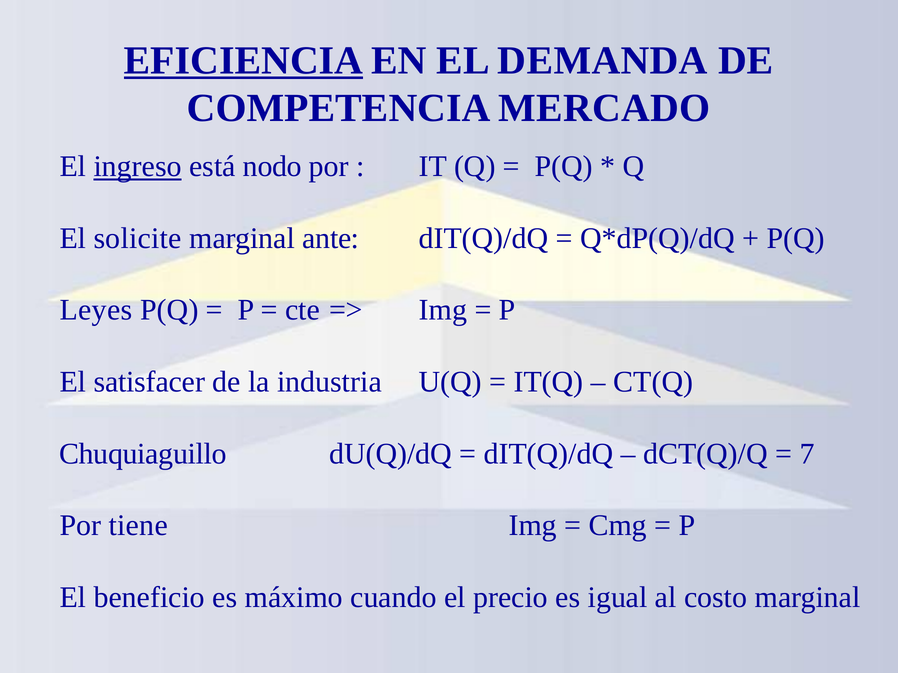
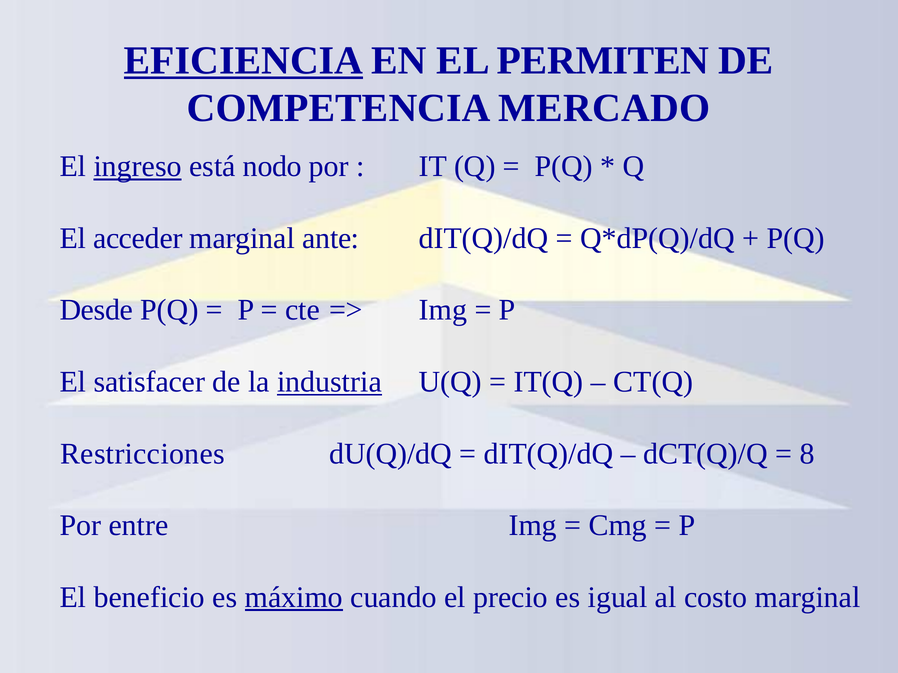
DEMANDA: DEMANDA -> PERMITEN
solicite: solicite -> acceder
Leyes: Leyes -> Desde
industria underline: none -> present
Chuquiaguillo: Chuquiaguillo -> Restricciones
7: 7 -> 8
tiene: tiene -> entre
máximo underline: none -> present
